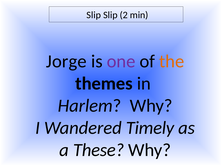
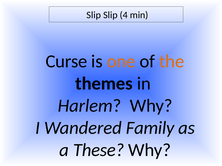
2: 2 -> 4
Jorge: Jorge -> Curse
one colour: purple -> orange
Timely: Timely -> Family
